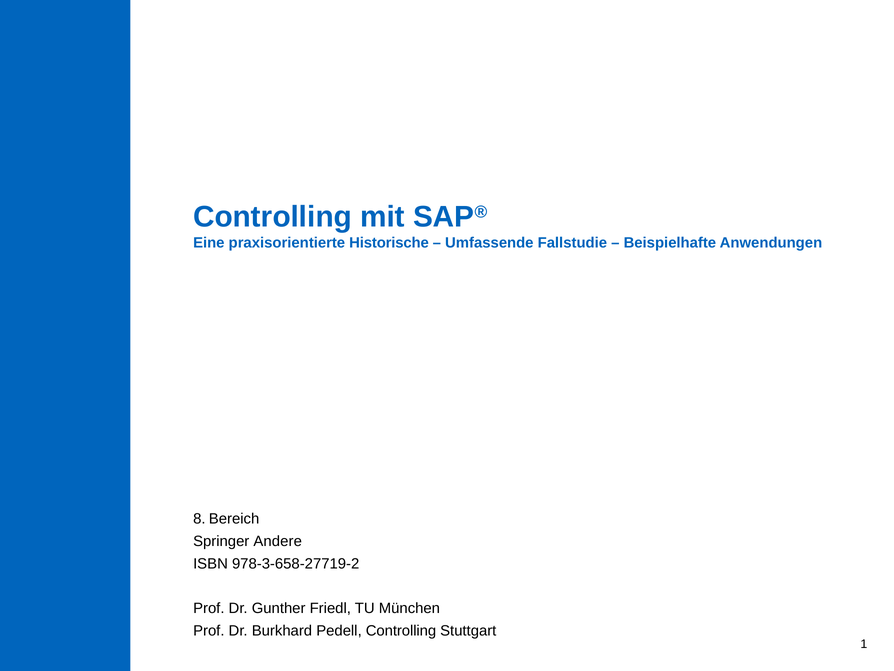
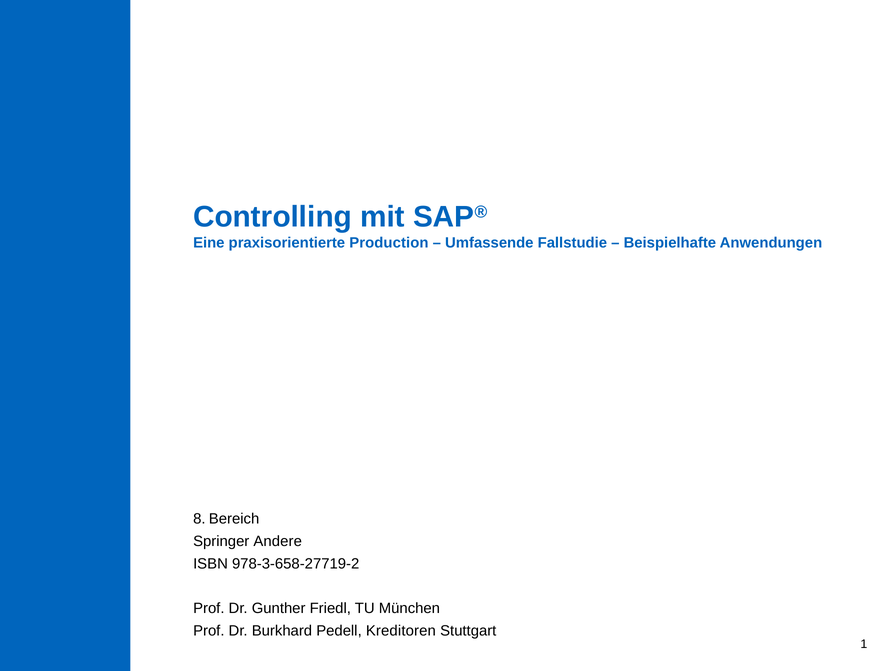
Historische: Historische -> Production
Pedell Controlling: Controlling -> Kreditoren
